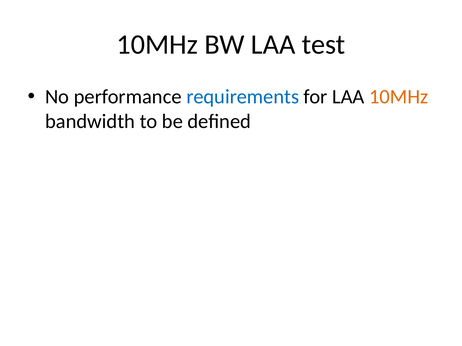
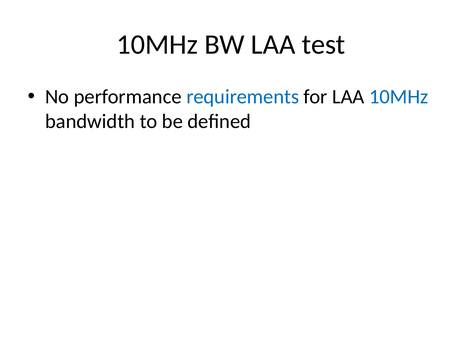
10MHz at (399, 97) colour: orange -> blue
